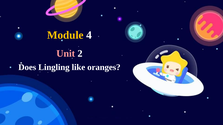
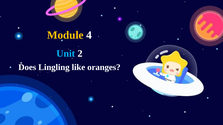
Unit colour: pink -> light blue
